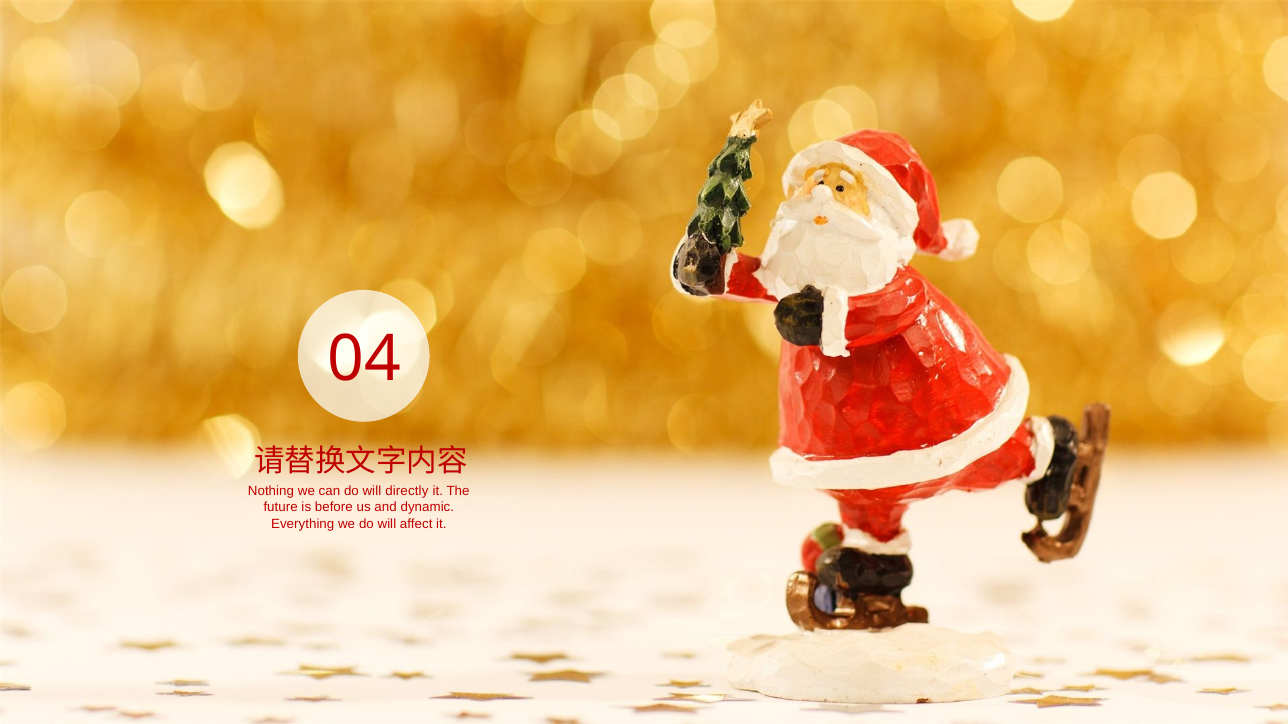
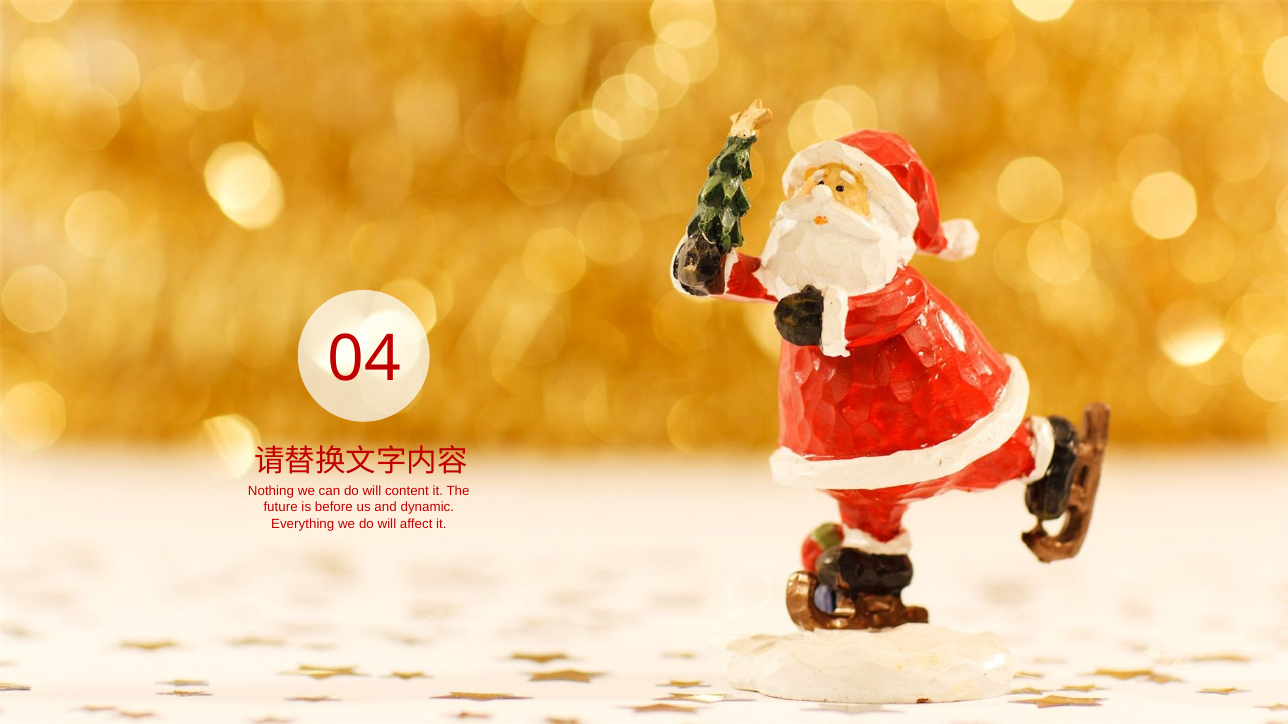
directly: directly -> content
